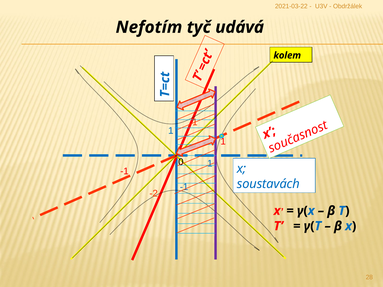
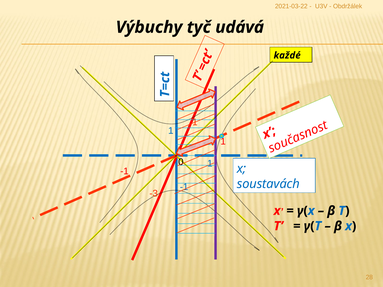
Nefotím: Nefotím -> Výbuchy
kolem: kolem -> každé
-2: -2 -> -3
